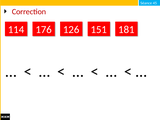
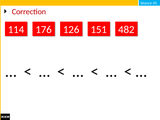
181: 181 -> 482
